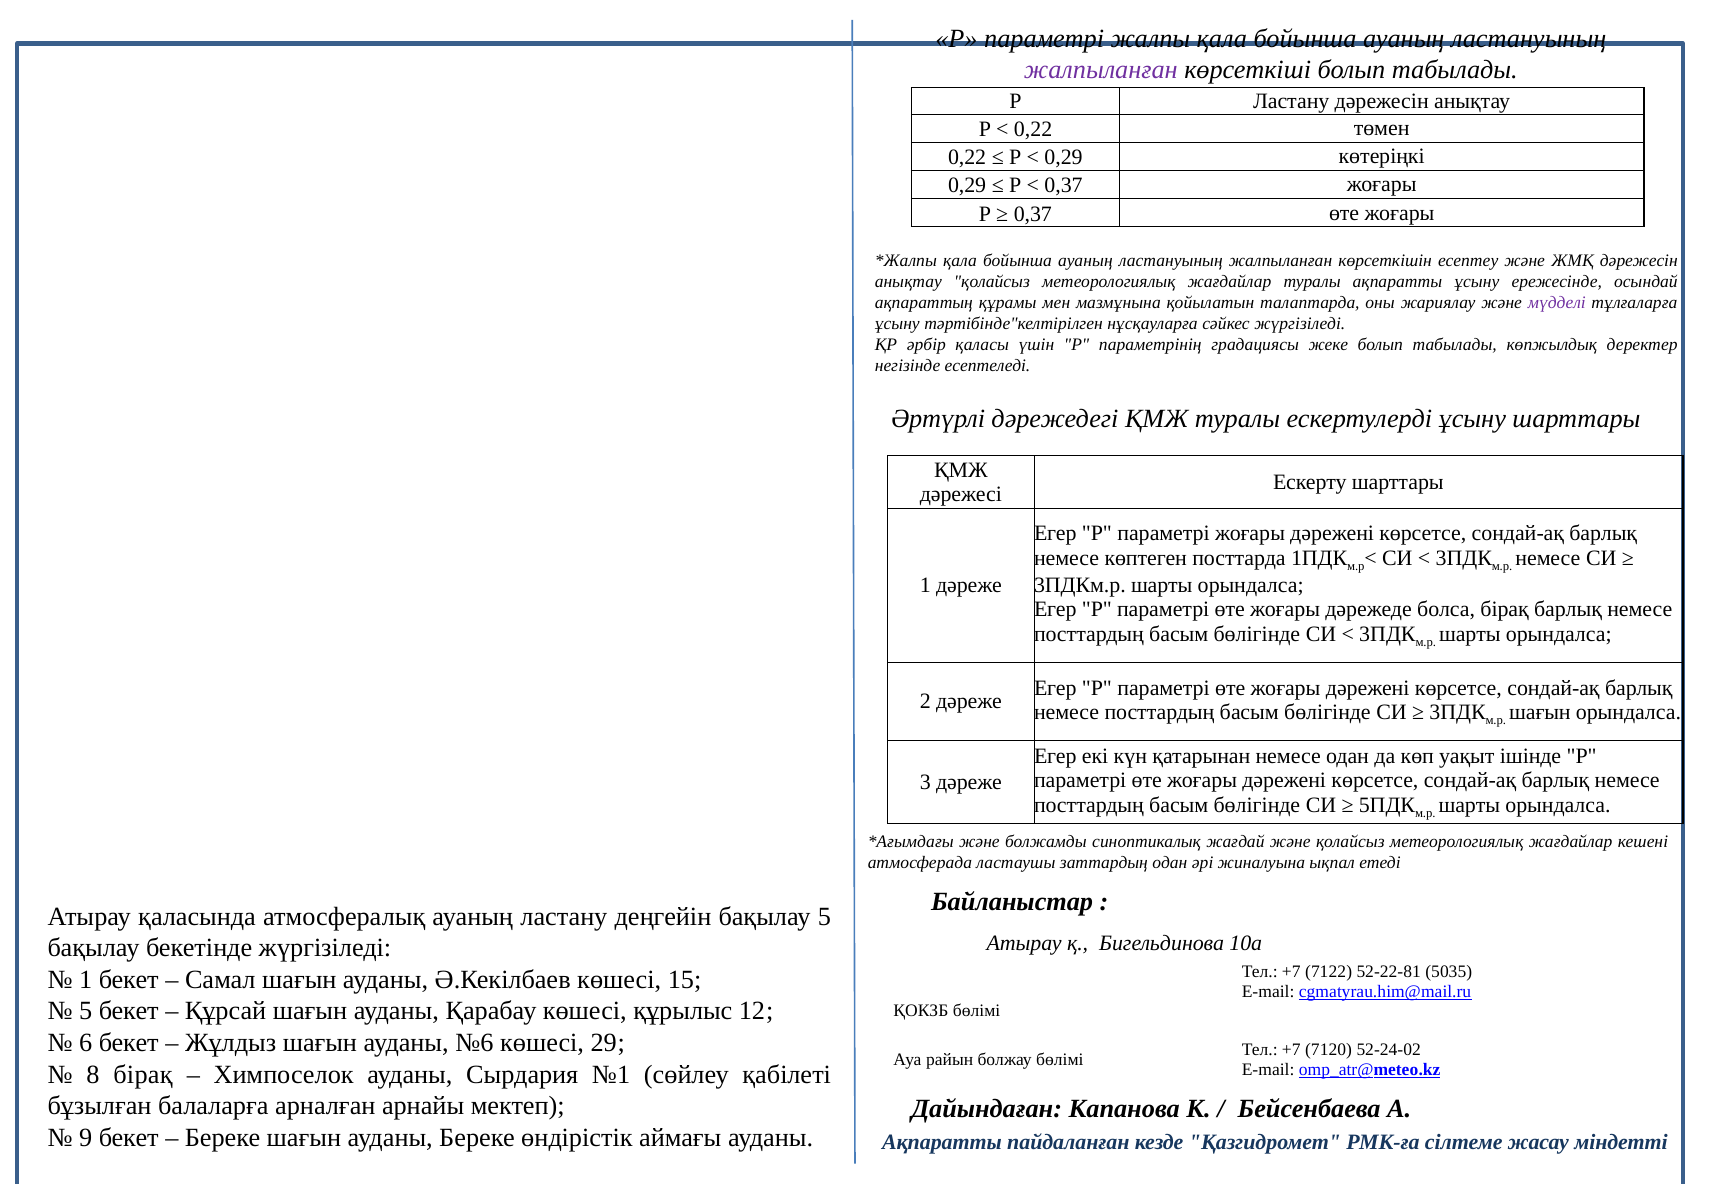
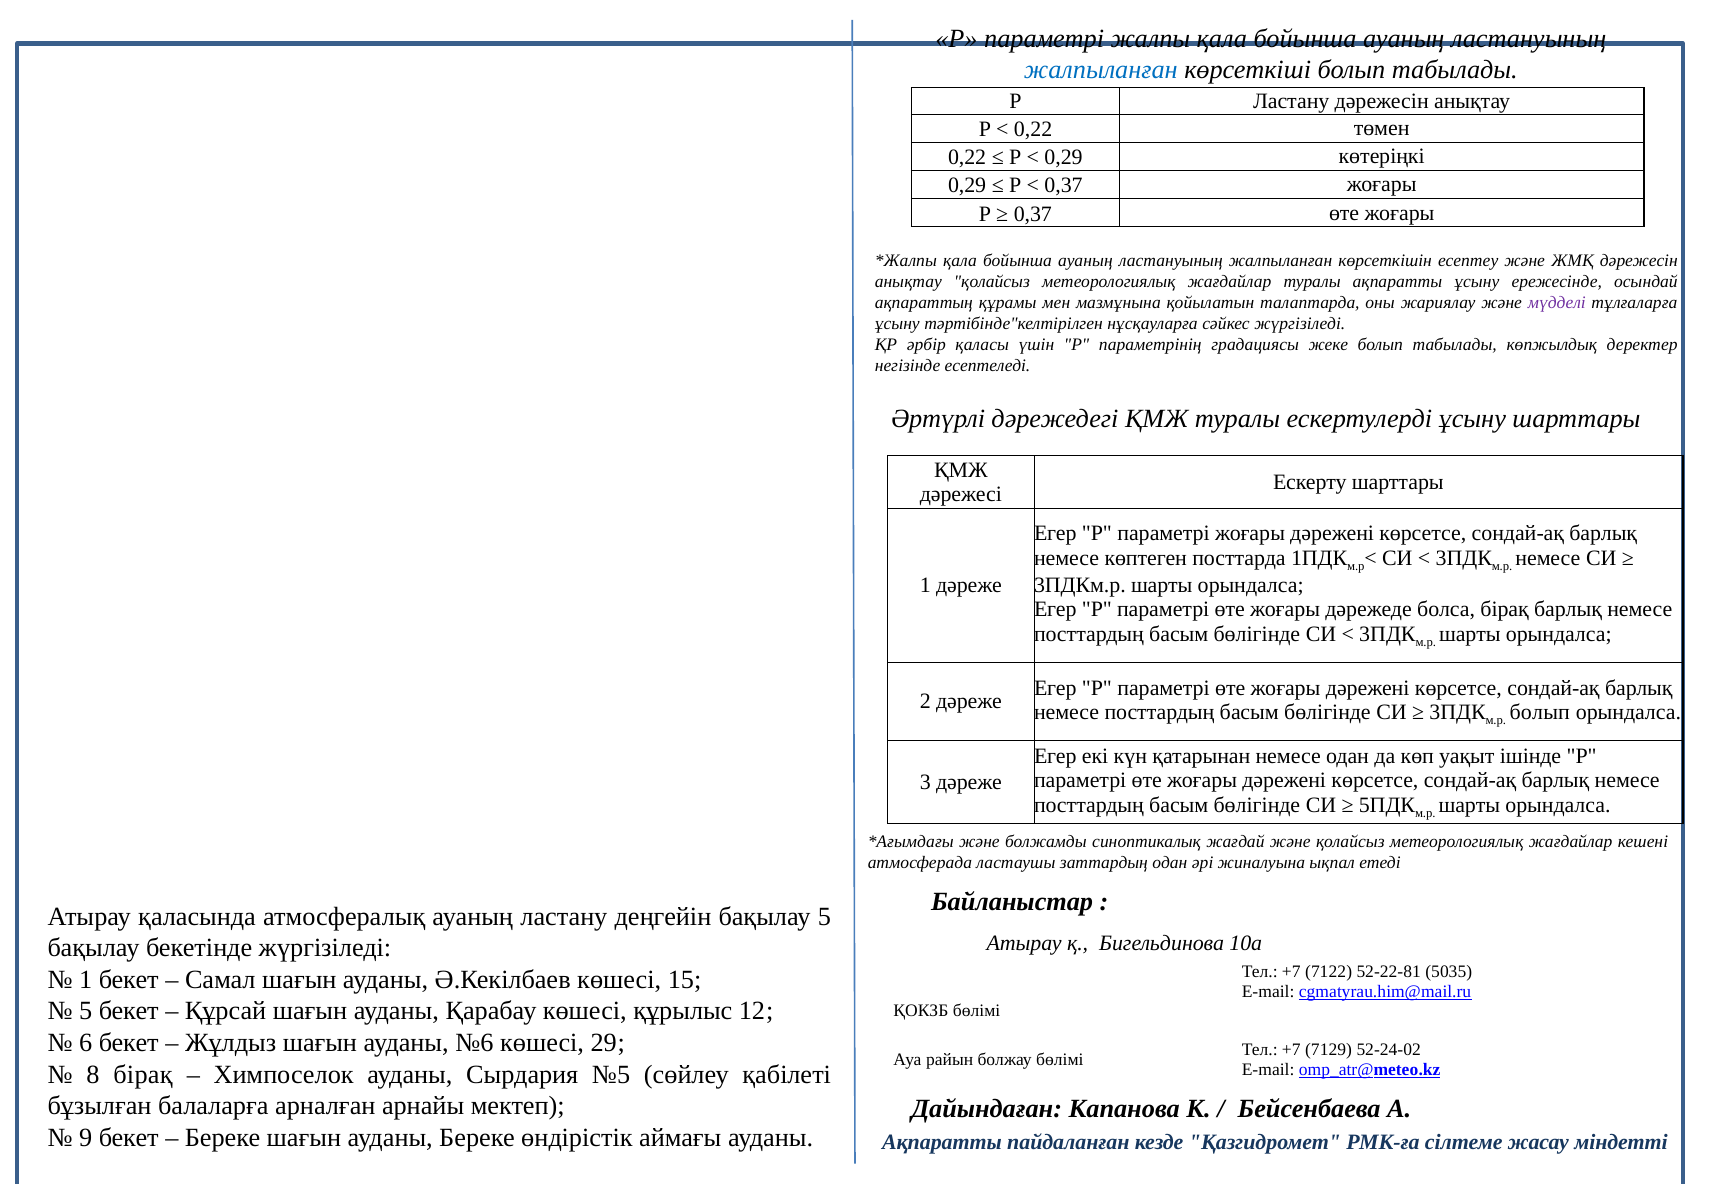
жалпыланған at (1101, 70) colour: purple -> blue
шағын at (1540, 712): шағын -> болып
7120: 7120 -> 7129
№1: №1 -> №5
